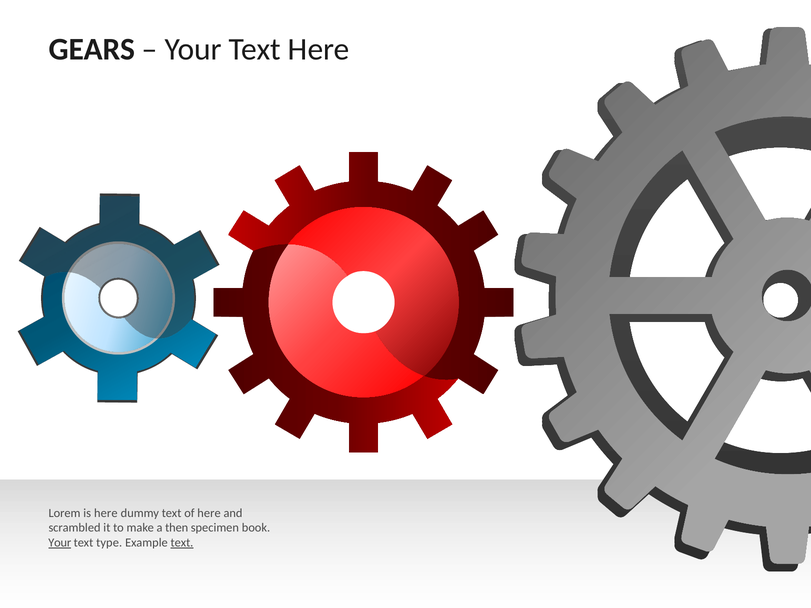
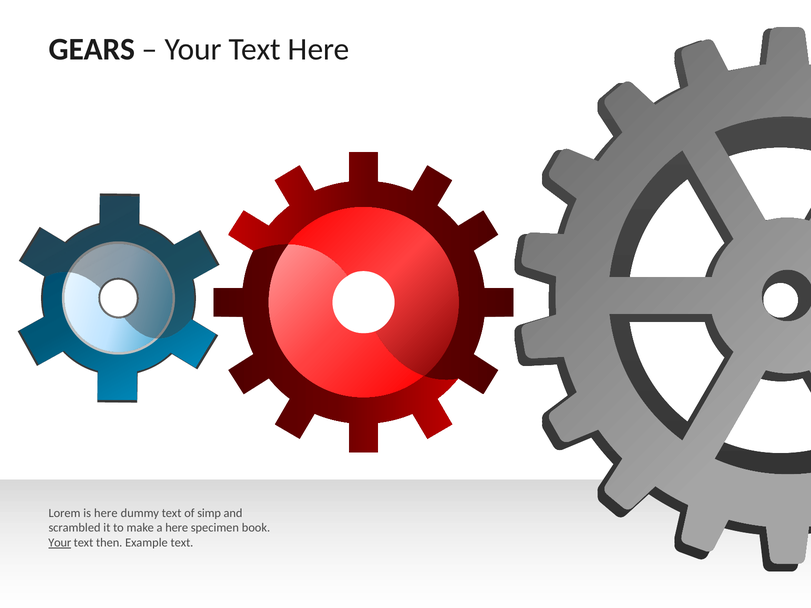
of here: here -> simp
a then: then -> here
type: type -> then
text at (182, 543) underline: present -> none
